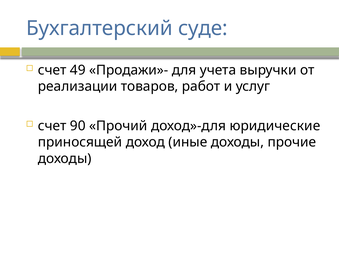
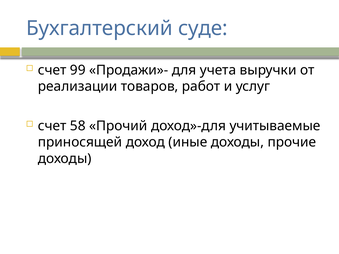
49: 49 -> 99
90: 90 -> 58
юридические: юридические -> учитываемые
